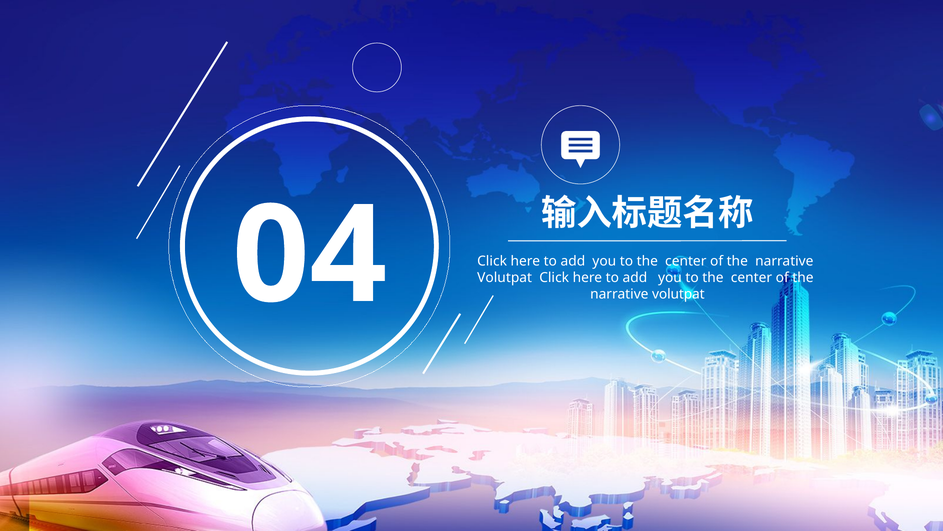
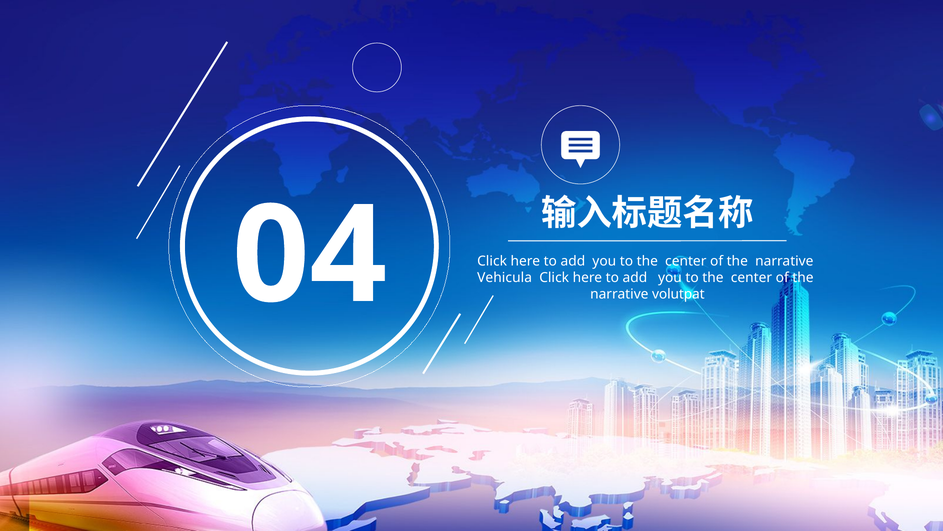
Volutpat at (505, 277): Volutpat -> Vehicula
